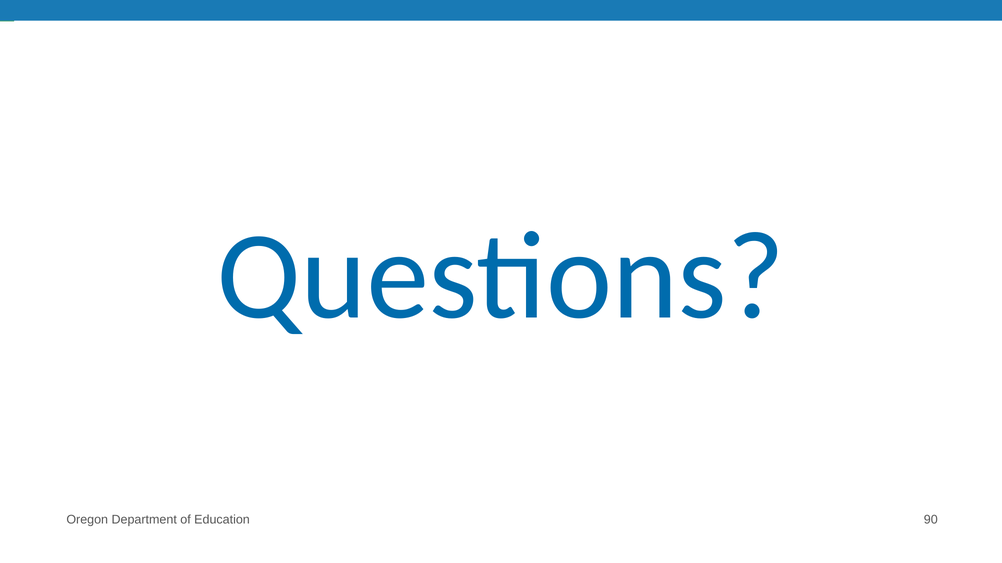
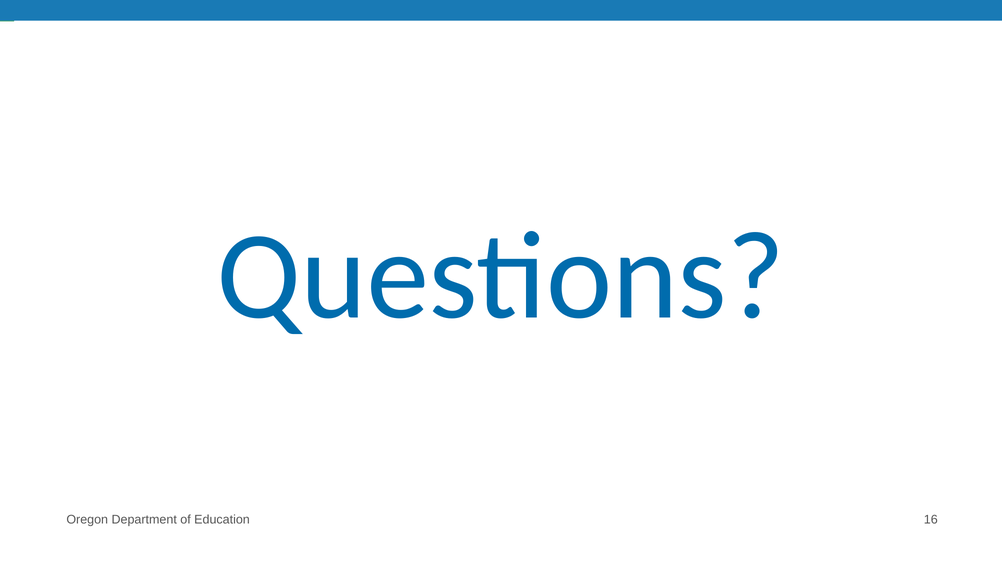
90: 90 -> 16
